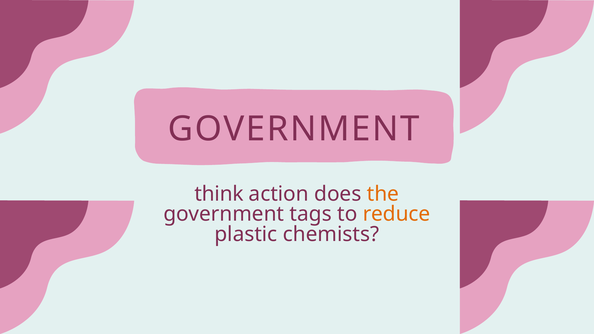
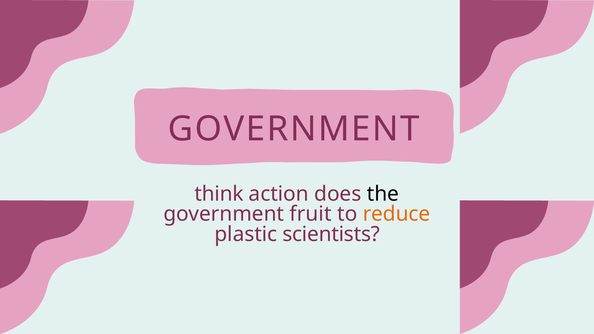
the colour: orange -> black
tags: tags -> fruit
chemists: chemists -> scientists
